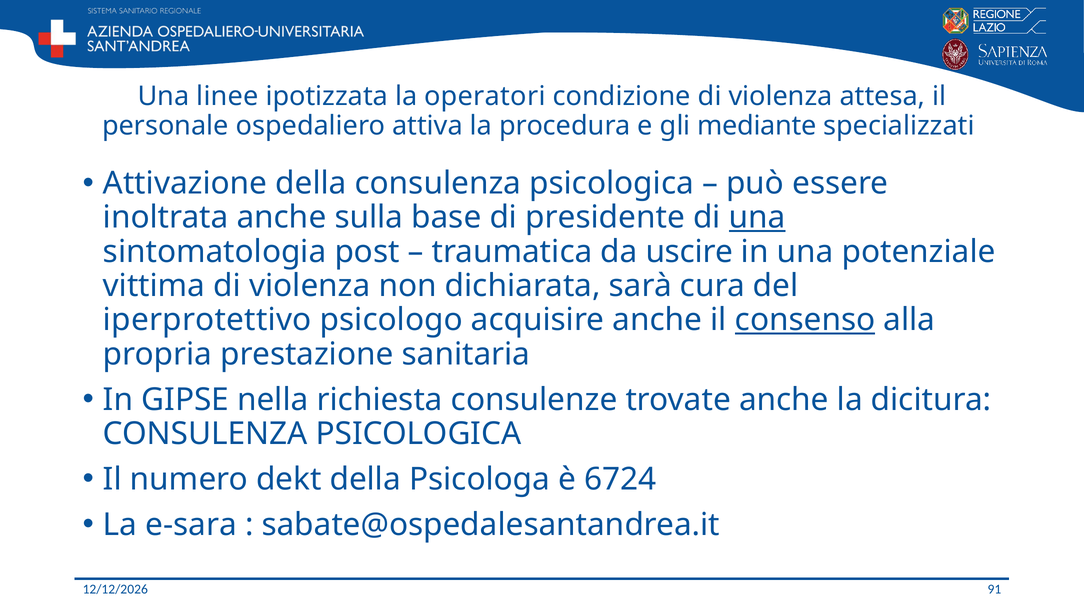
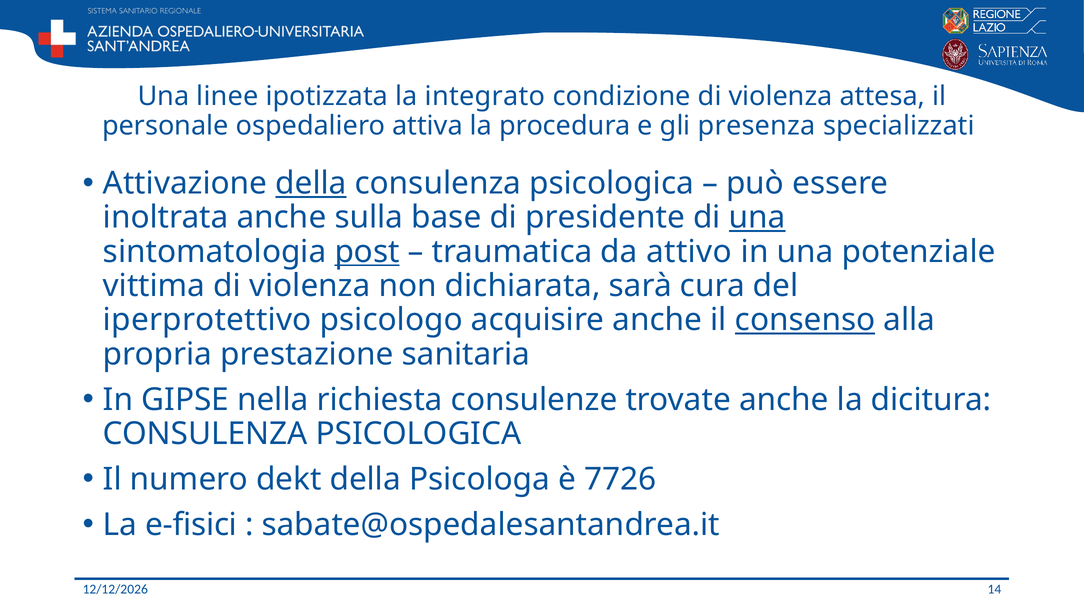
operatori: operatori -> integrato
mediante: mediante -> presenza
della at (311, 183) underline: none -> present
post underline: none -> present
uscire: uscire -> attivo
6724: 6724 -> 7726
e-sara: e-sara -> e-fisici
91: 91 -> 14
